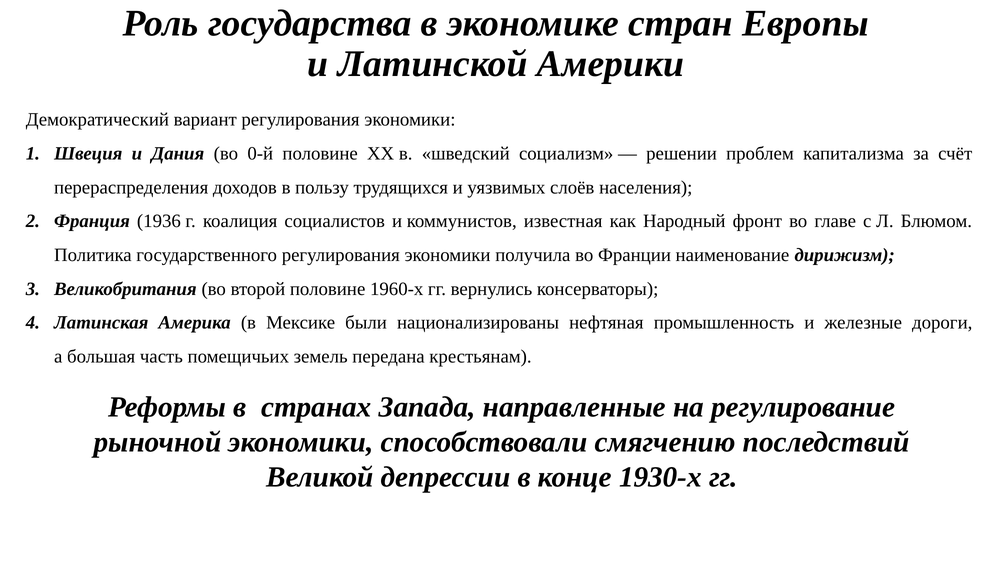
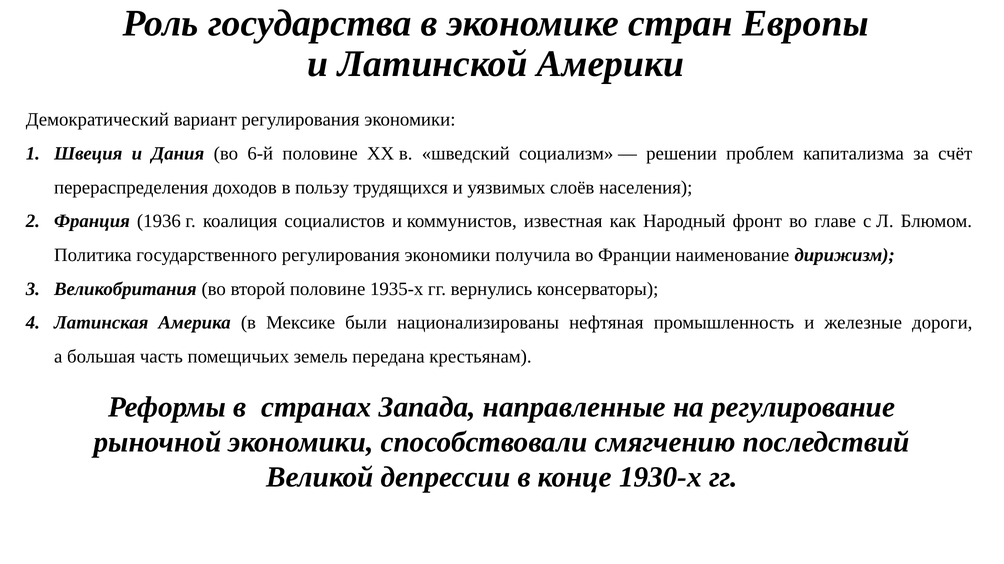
0-й: 0-й -> 6-й
1960-х: 1960-х -> 1935-х
